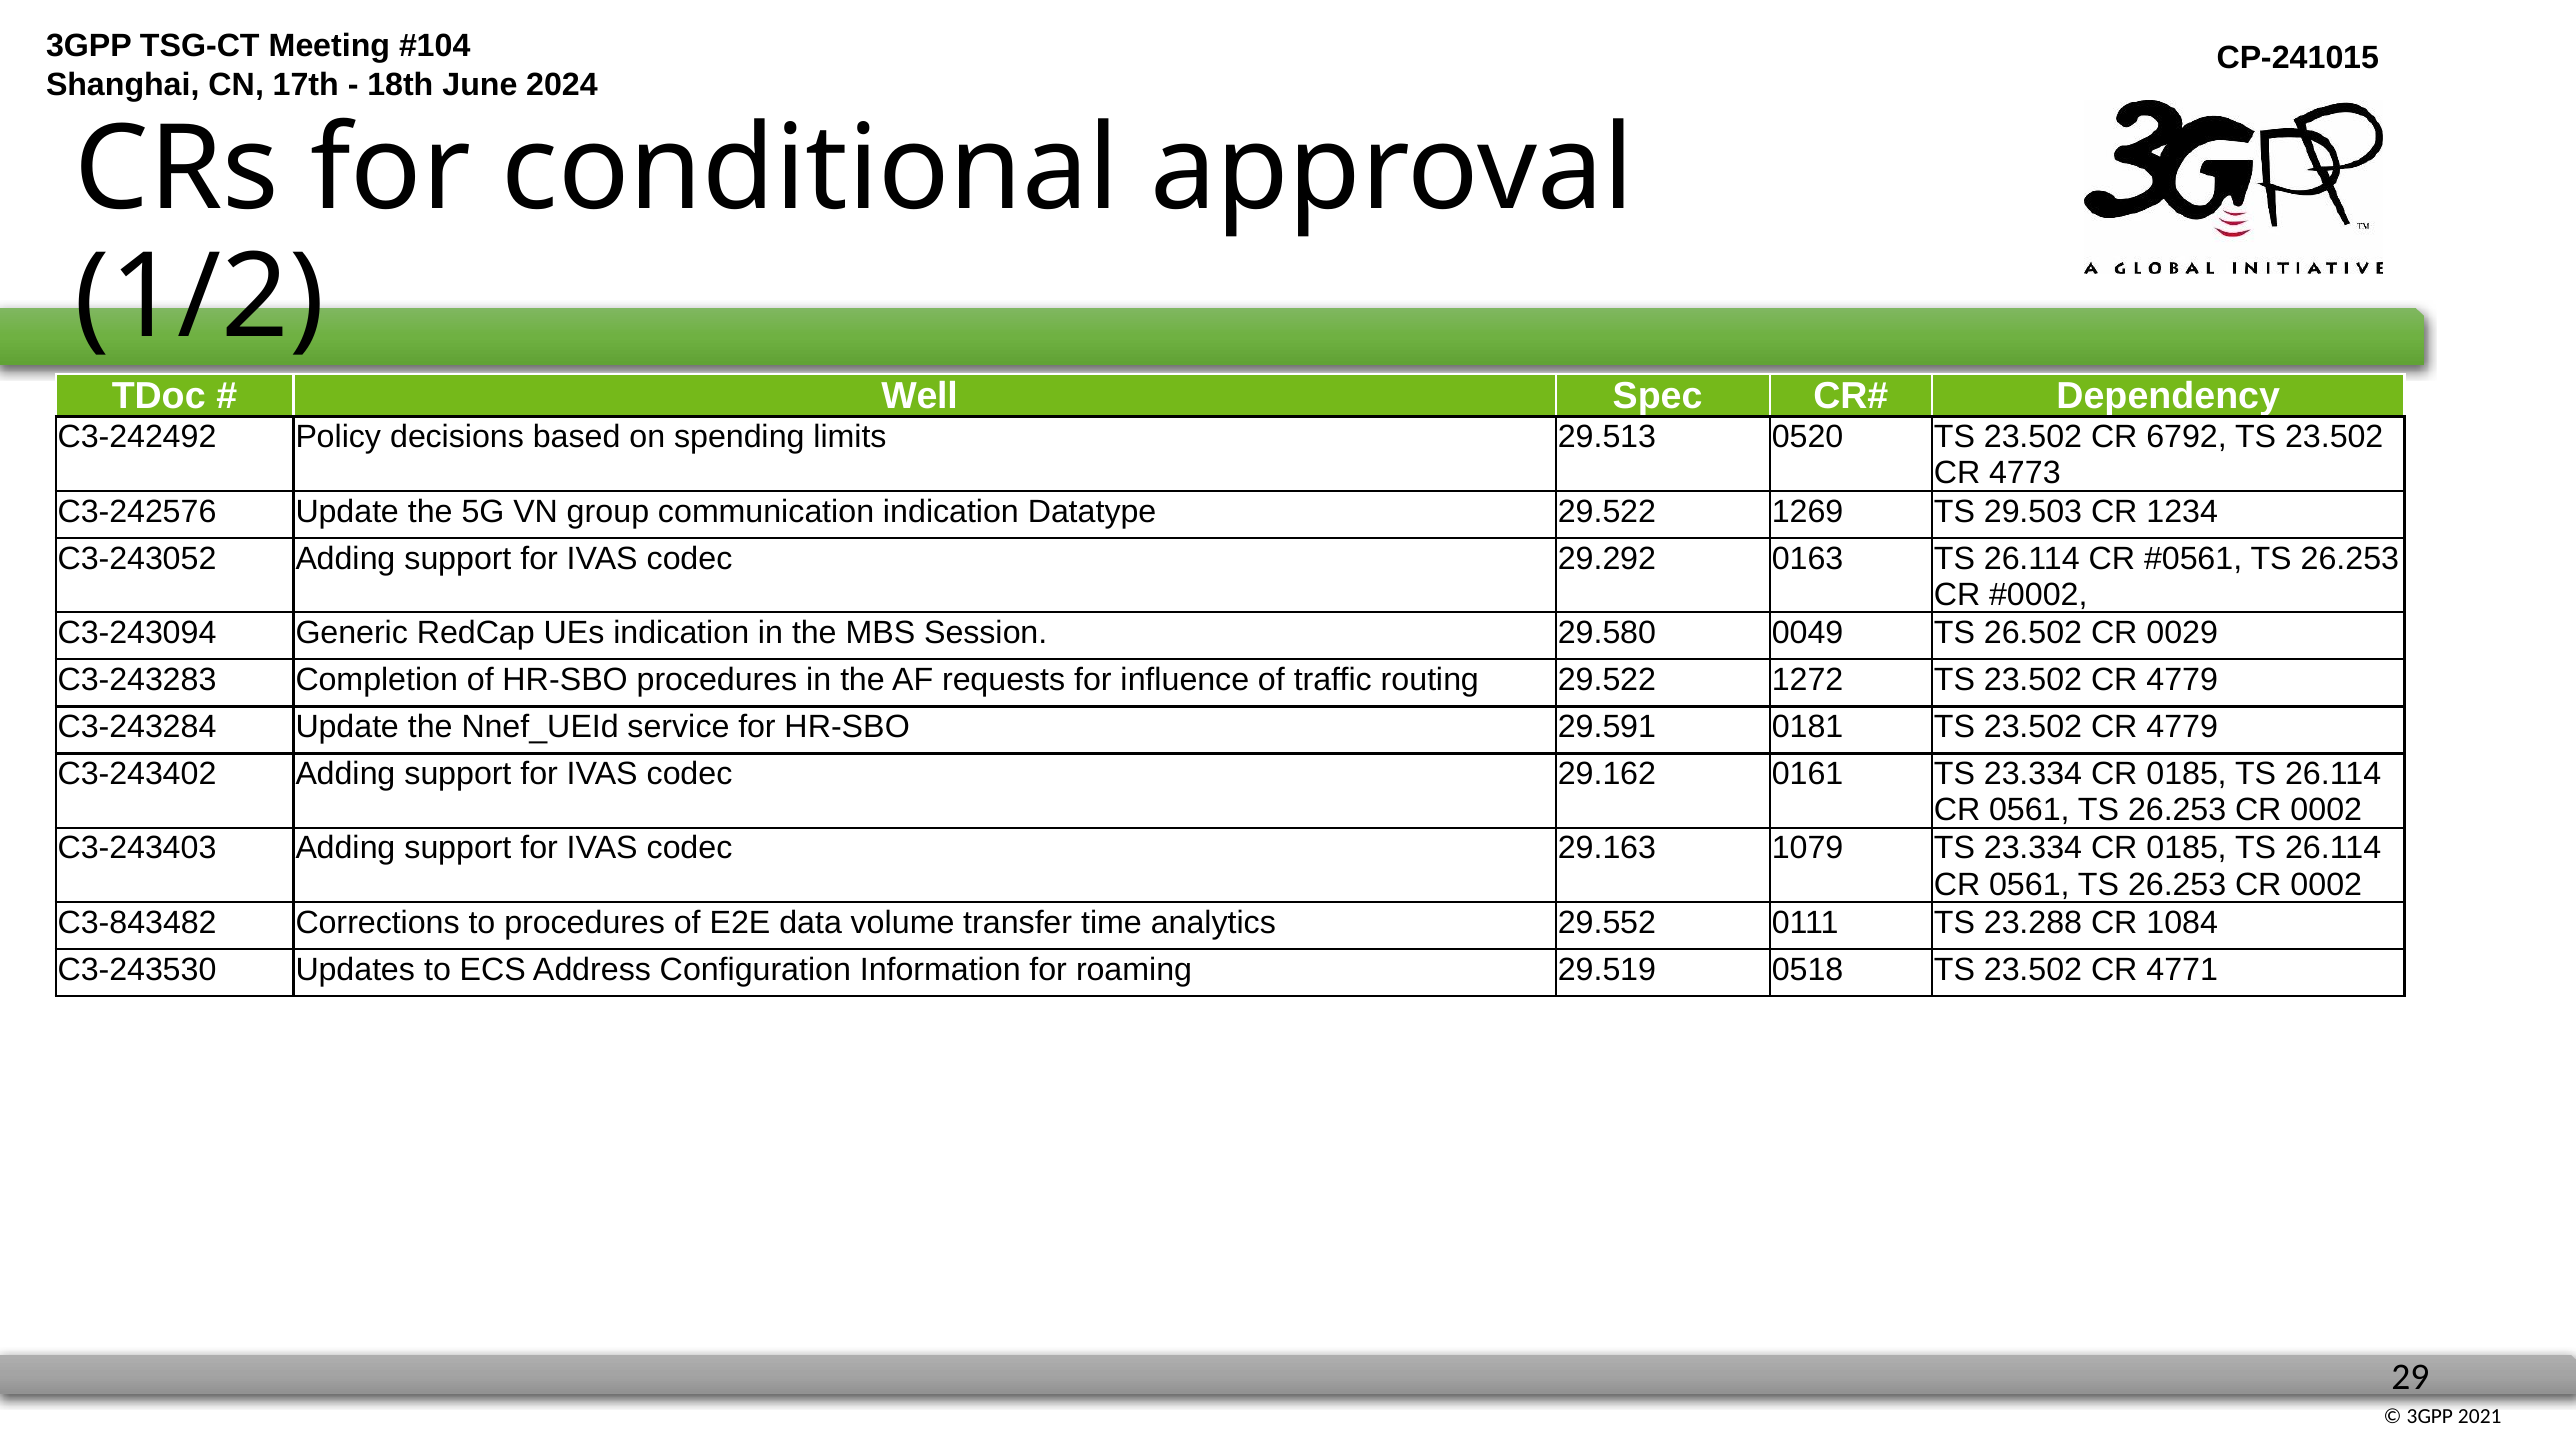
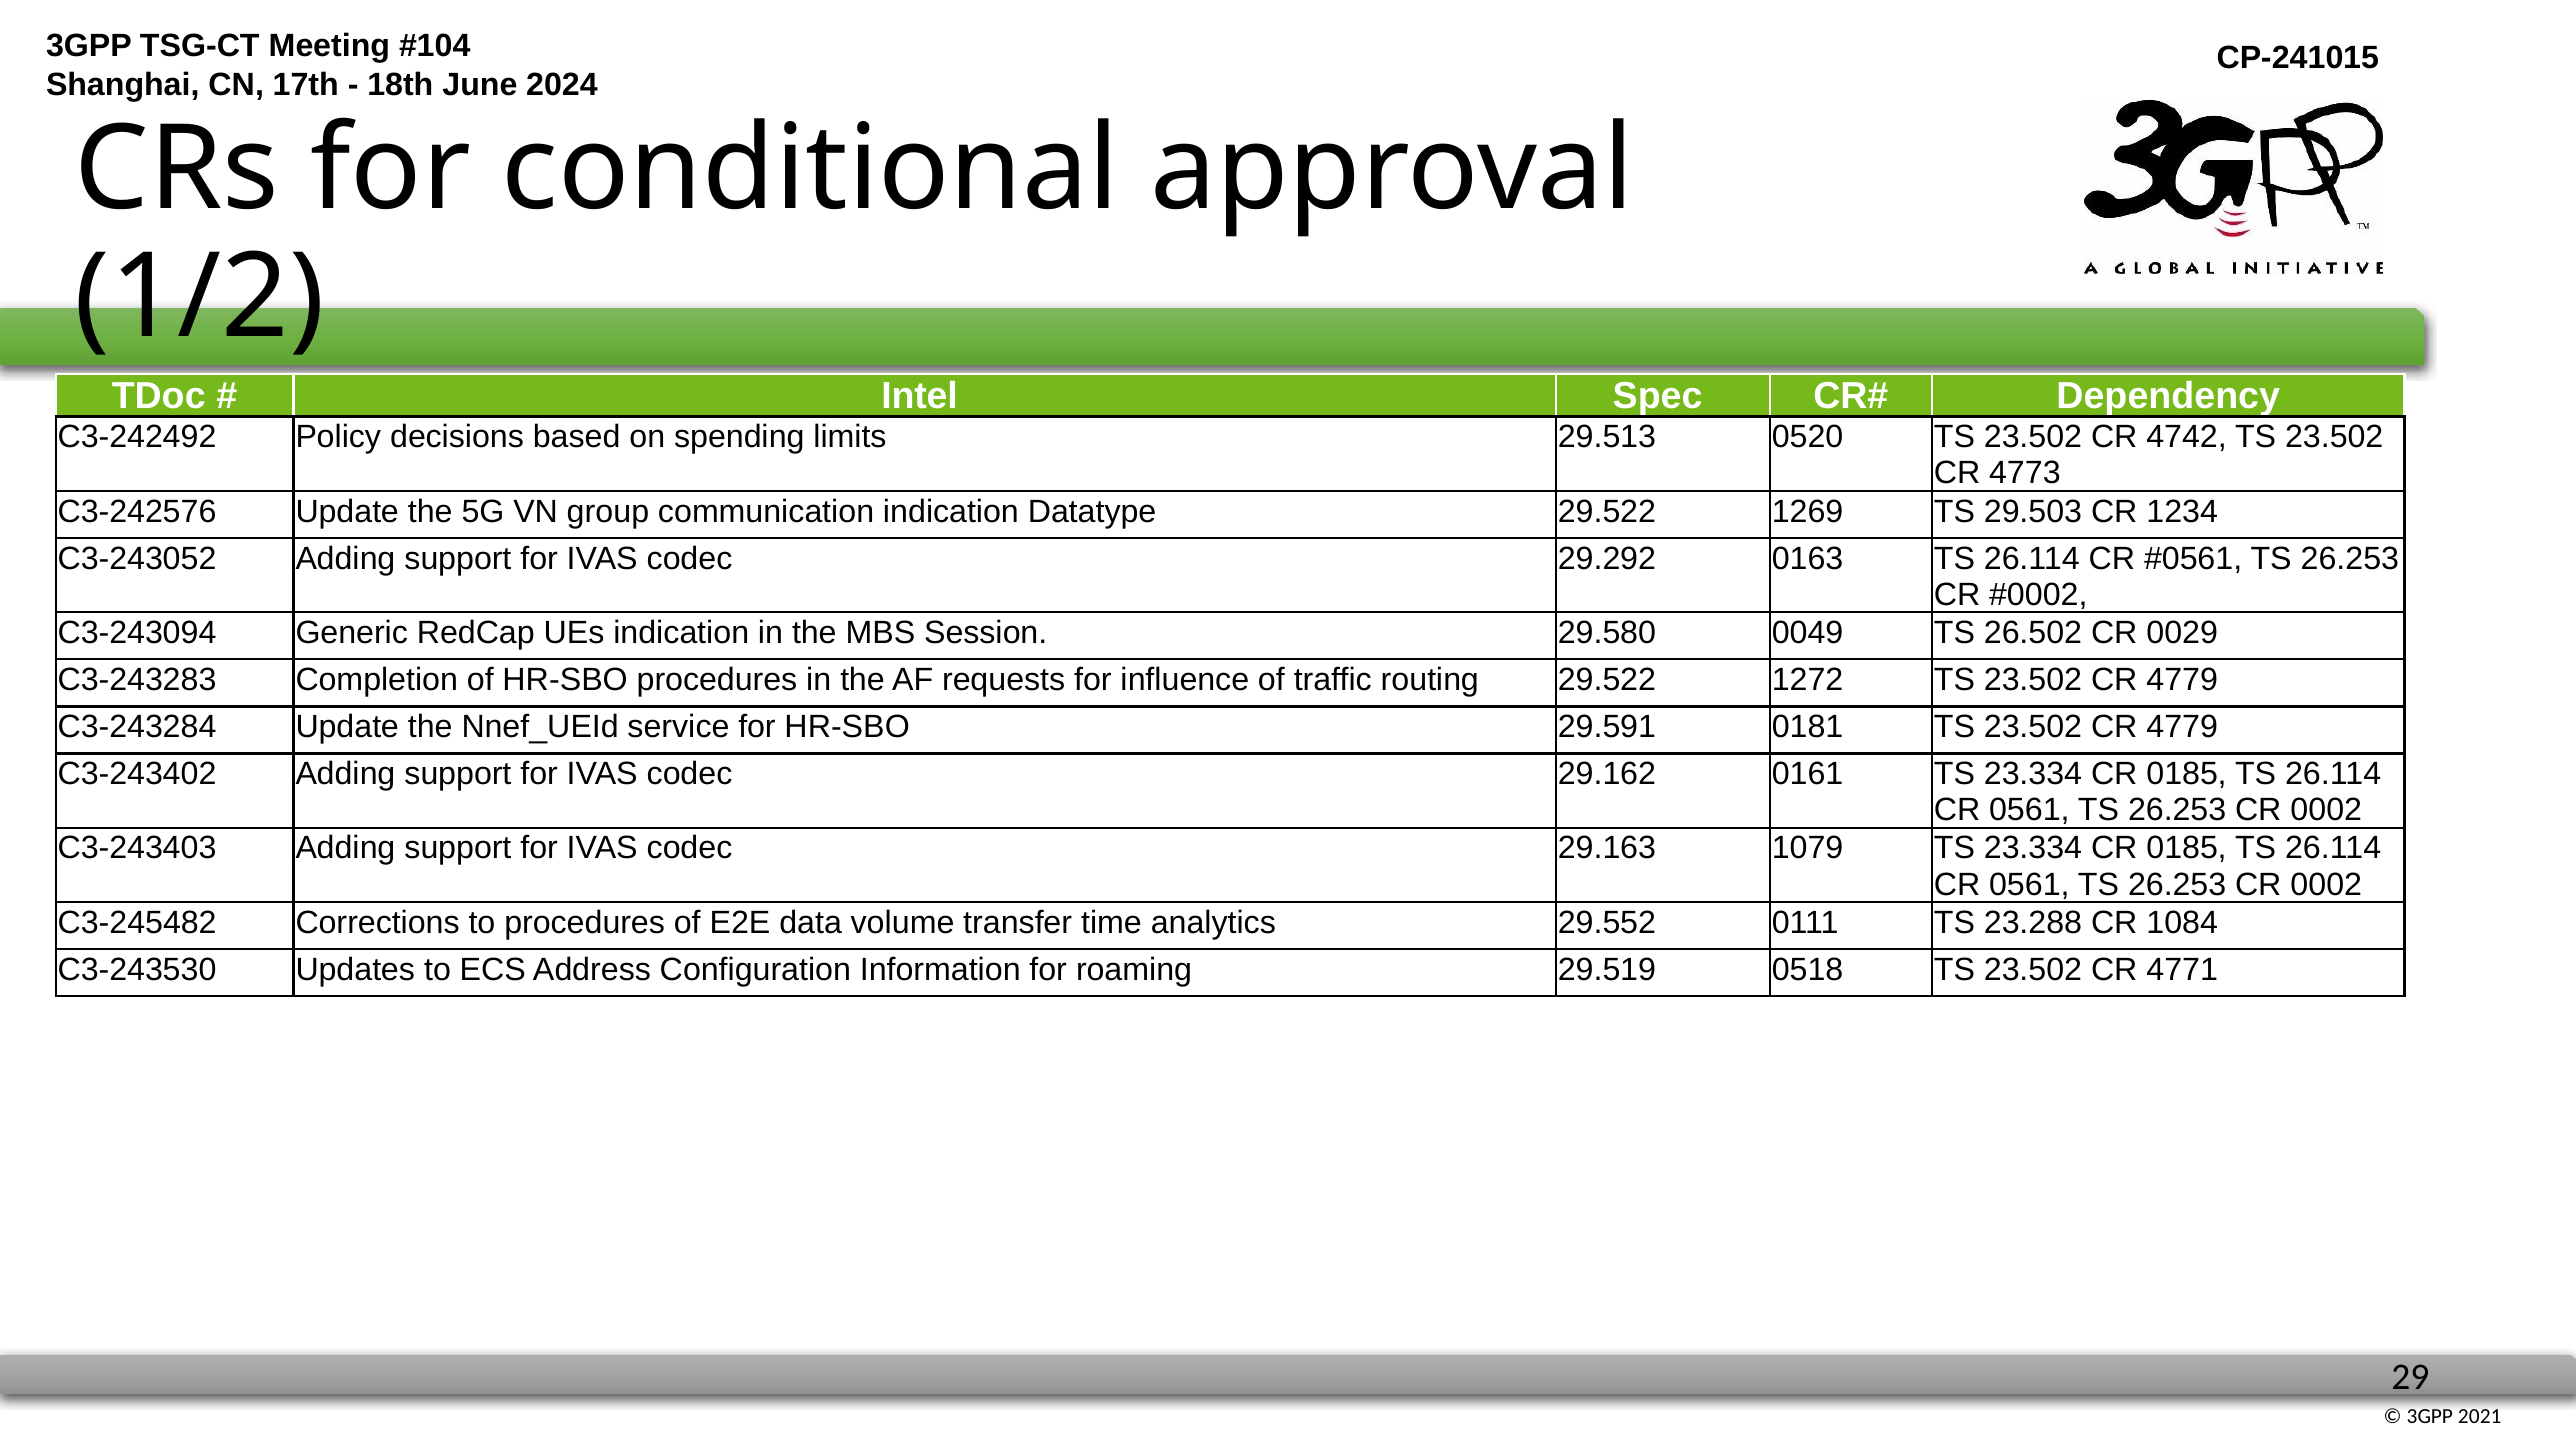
Well: Well -> Intel
6792: 6792 -> 4742
C3-843482: C3-843482 -> C3-245482
